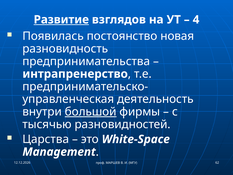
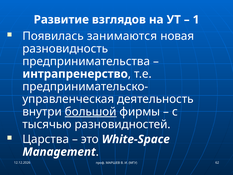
Развитие underline: present -> none
4: 4 -> 1
постоянство: постоянство -> занимаются
